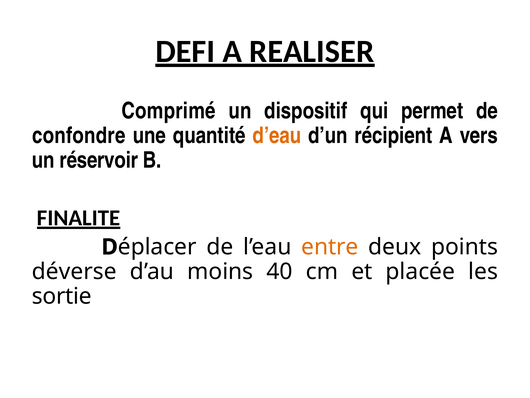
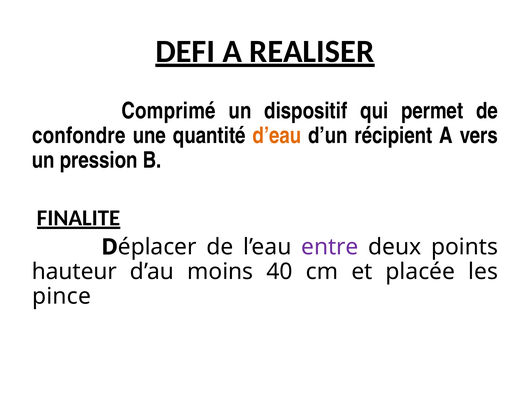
réservoir: réservoir -> pression
entre colour: orange -> purple
déverse: déverse -> hauteur
sortie: sortie -> pince
